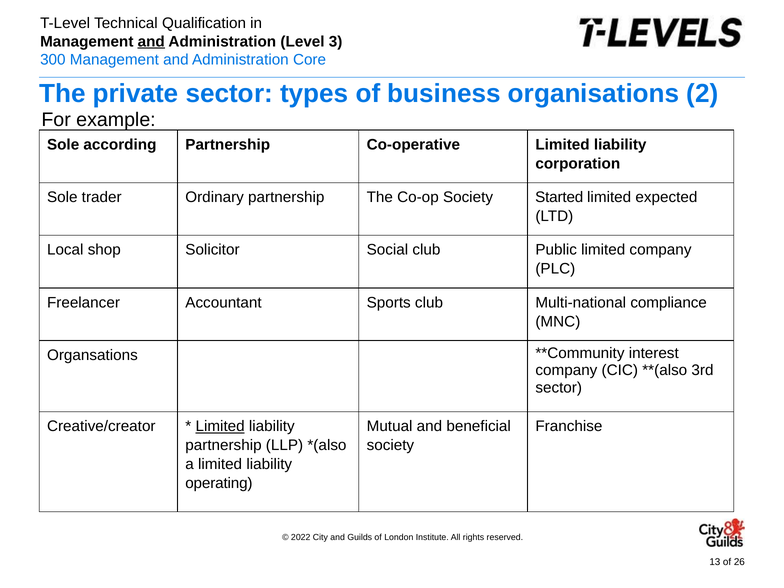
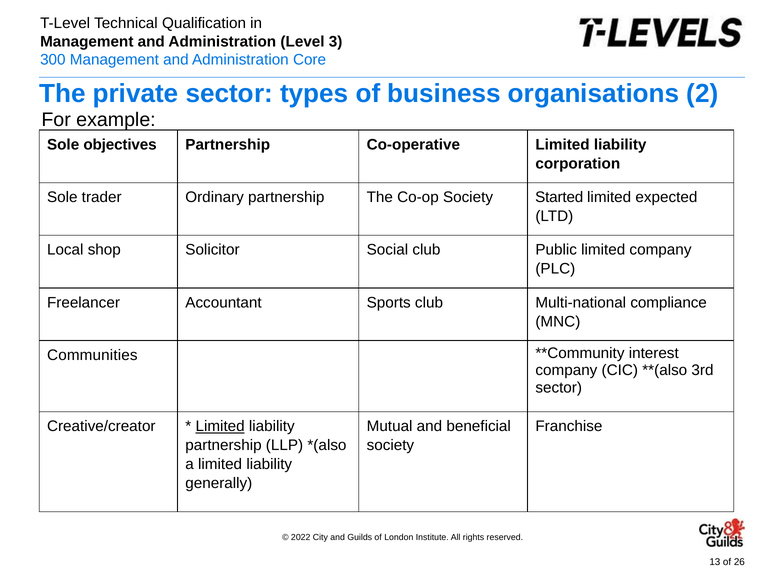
and at (151, 42) underline: present -> none
according: according -> objectives
Organsations: Organsations -> Communities
operating: operating -> generally
